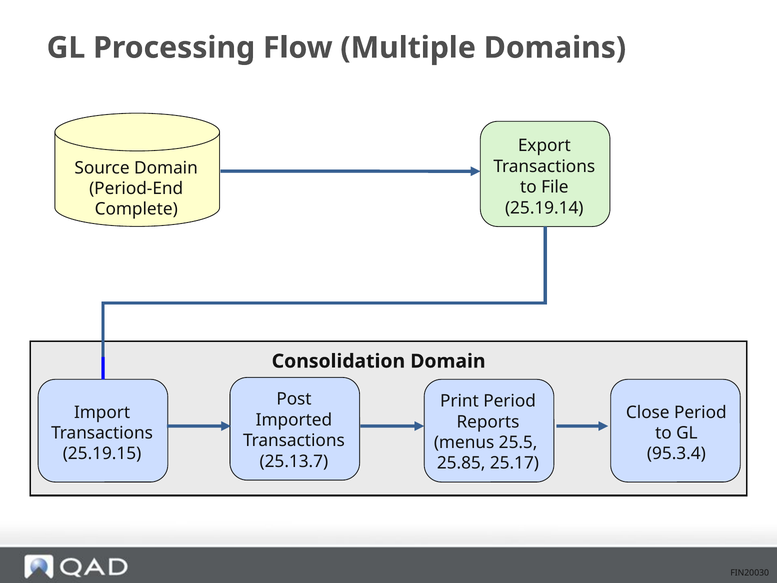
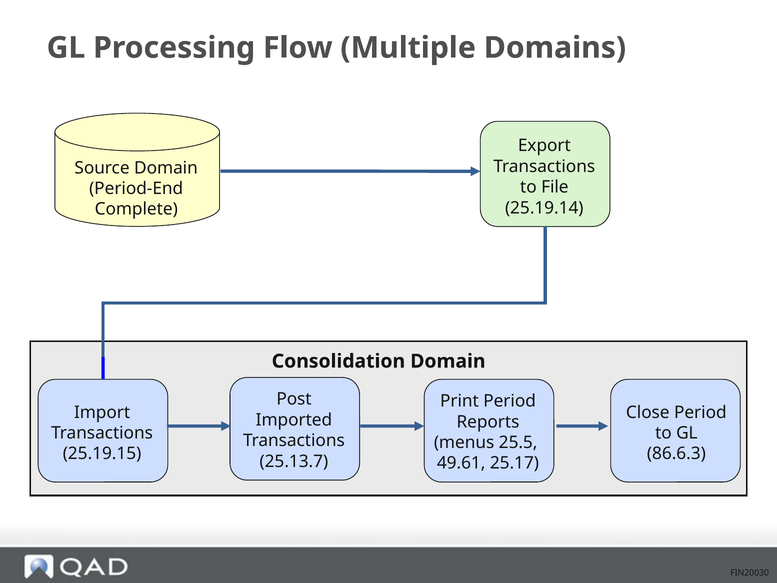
95.3.4: 95.3.4 -> 86.6.3
25.85: 25.85 -> 49.61
